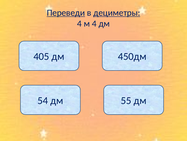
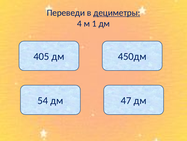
Переведи underline: present -> none
м 4: 4 -> 1
55: 55 -> 47
